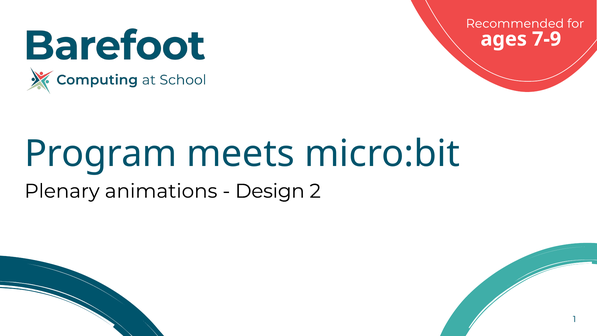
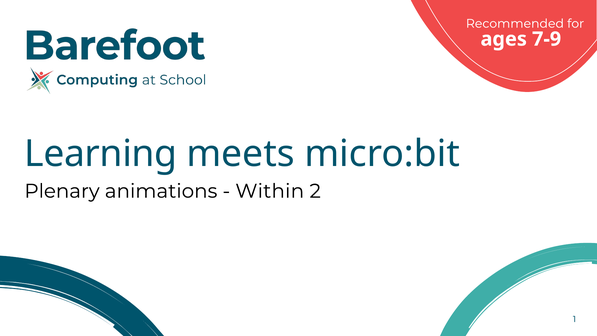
Program: Program -> Learning
Design: Design -> Within
